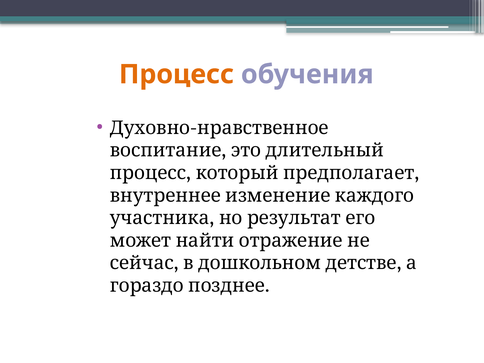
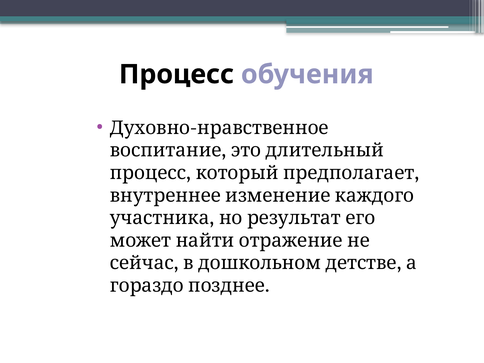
Процесс at (176, 74) colour: orange -> black
